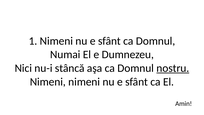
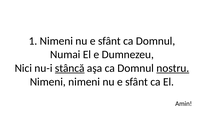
stâncă underline: none -> present
